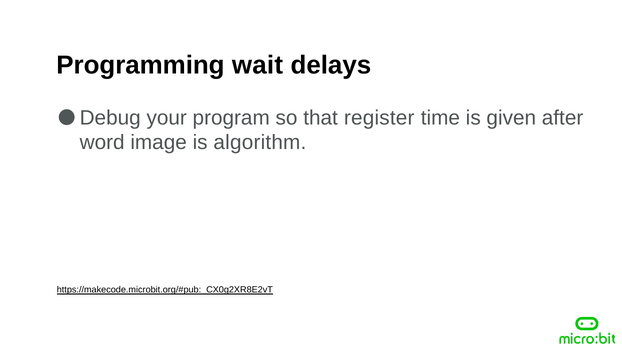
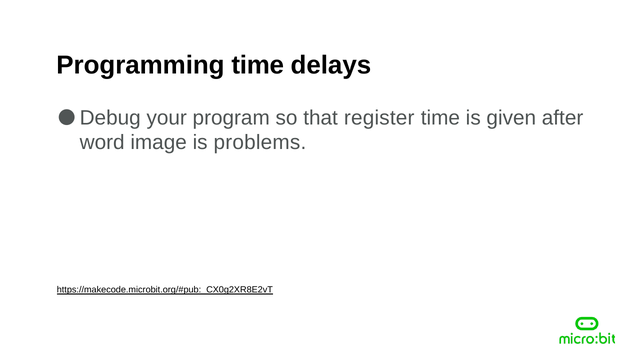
Programming wait: wait -> time
algorithm: algorithm -> problems
